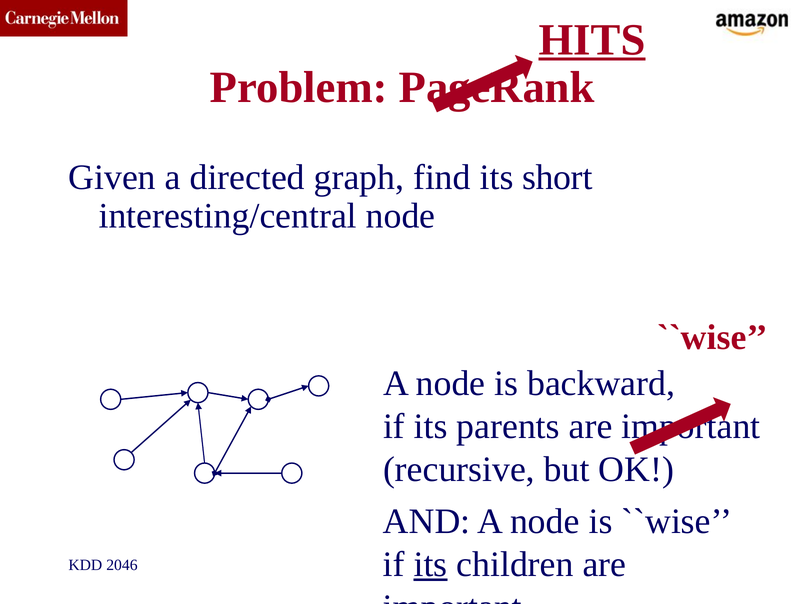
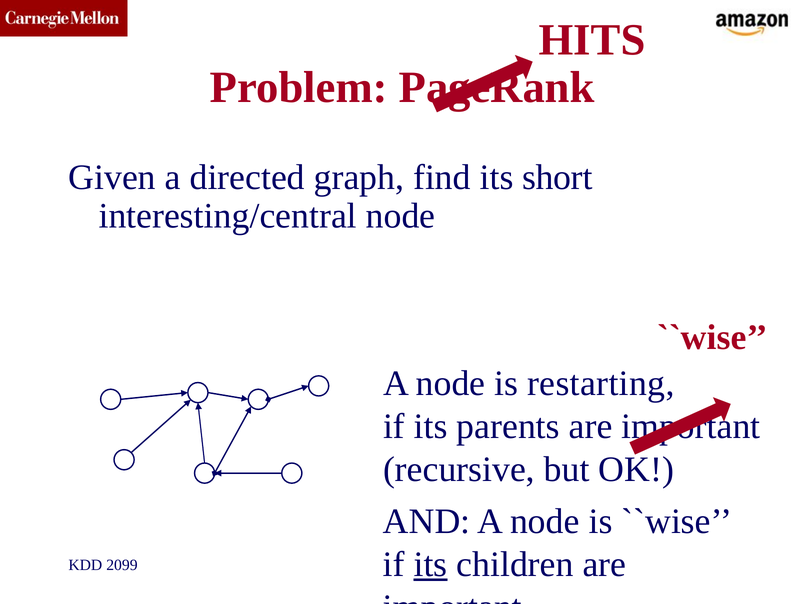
HITS underline: present -> none
backward: backward -> restarting
2046: 2046 -> 2099
